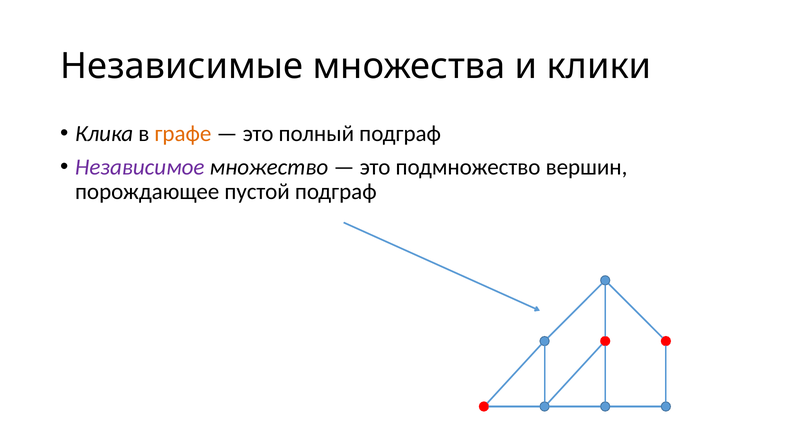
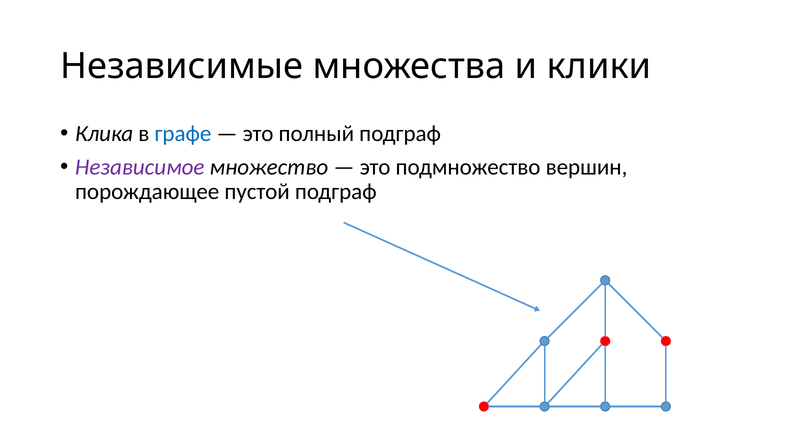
графе colour: orange -> blue
